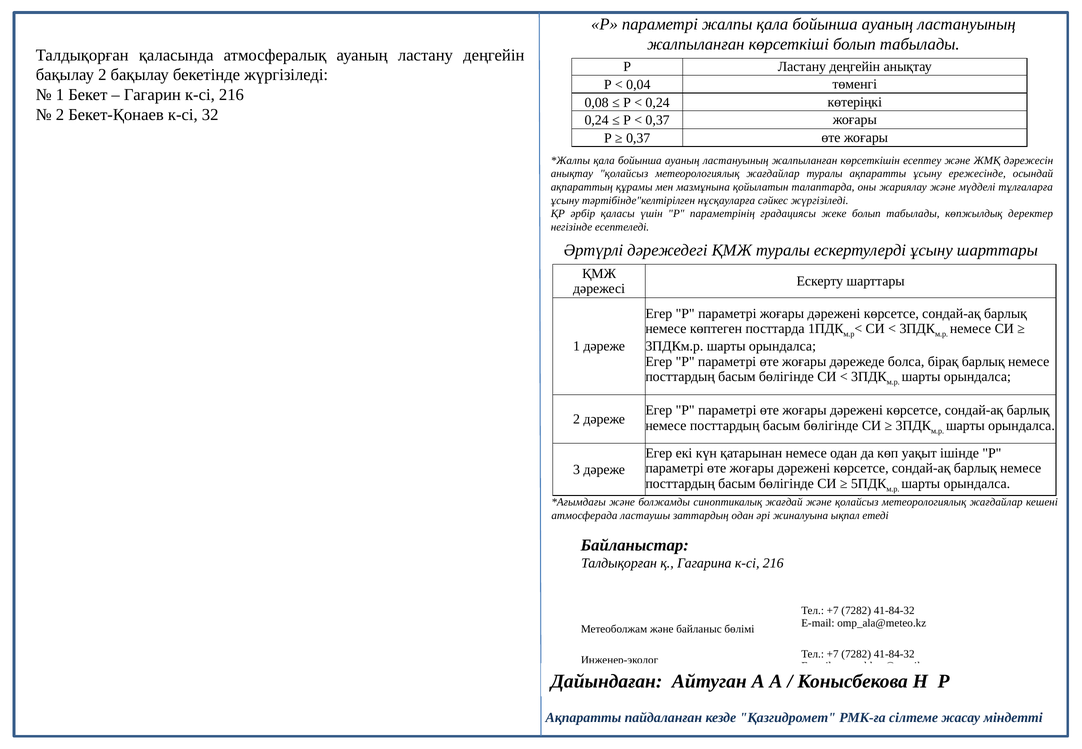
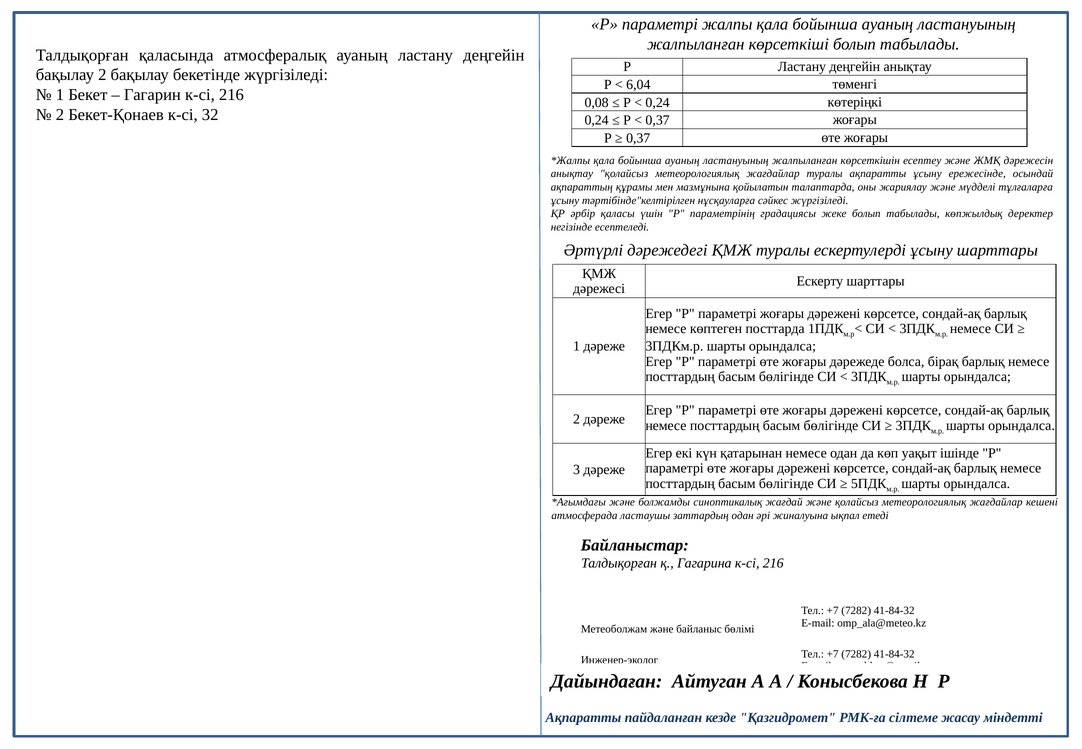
0,04: 0,04 -> 6,04
